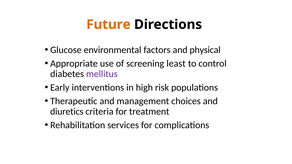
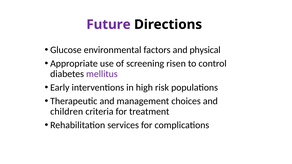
Future colour: orange -> purple
least: least -> risen
diuretics: diuretics -> children
